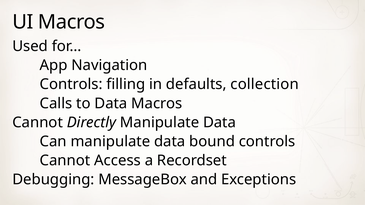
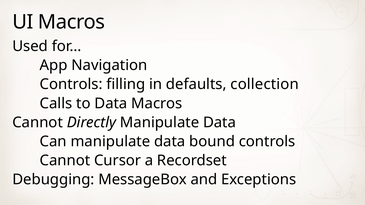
Access: Access -> Cursor
